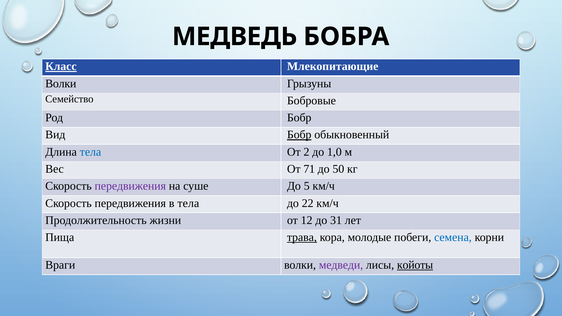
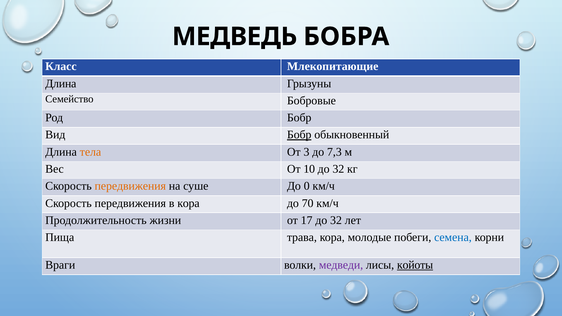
Класс underline: present -> none
Волки at (61, 84): Волки -> Длина
тела at (90, 152) colour: blue -> orange
2: 2 -> 3
1,0: 1,0 -> 7,3
71: 71 -> 10
50 at (338, 169): 50 -> 32
передвижения at (130, 186) colour: purple -> orange
5: 5 -> 0
в тела: тела -> кора
22: 22 -> 70
12: 12 -> 17
31 at (336, 220): 31 -> 32
трава underline: present -> none
